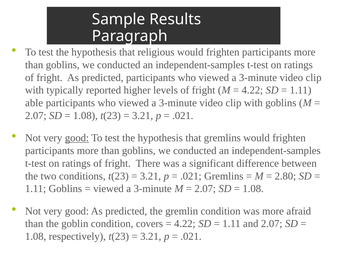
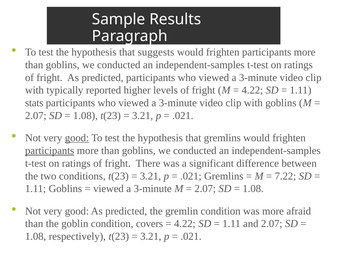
religious: religious -> suggests
able: able -> stats
participants at (50, 150) underline: none -> present
2.80: 2.80 -> 7.22
